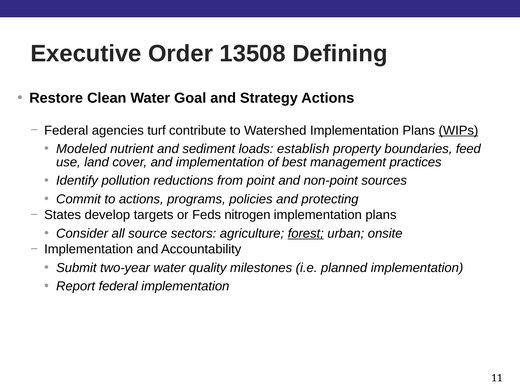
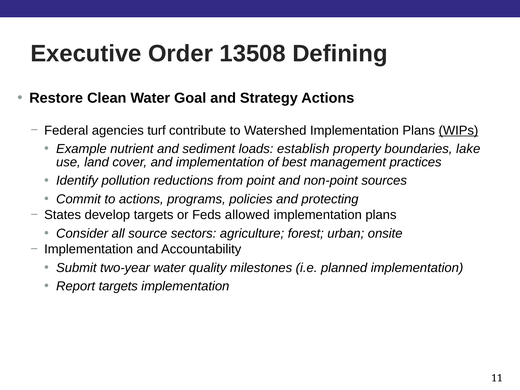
Modeled: Modeled -> Example
feed: feed -> lake
nitrogen: nitrogen -> allowed
forest underline: present -> none
Report federal: federal -> targets
